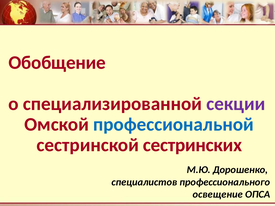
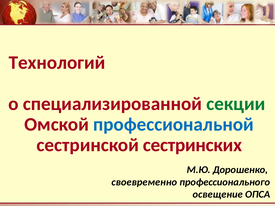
Обобщение: Обобщение -> Технологий
секции colour: purple -> green
специалистов: специалистов -> своевременно
